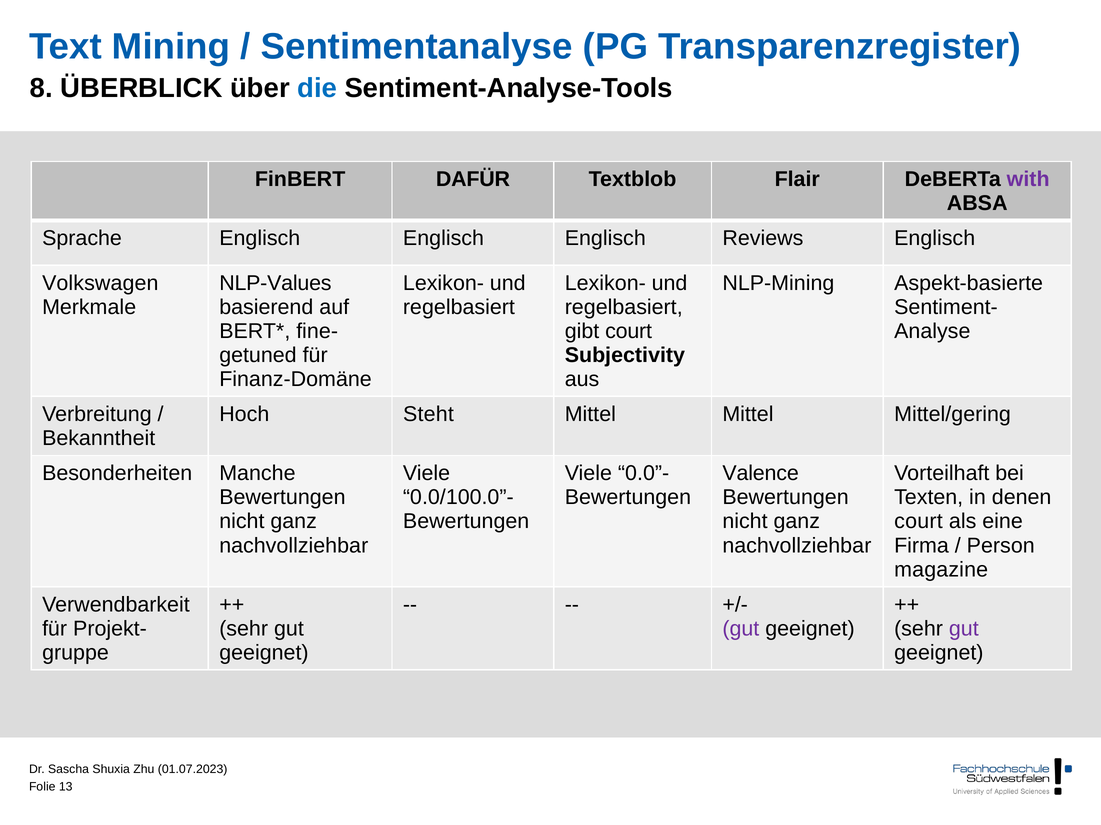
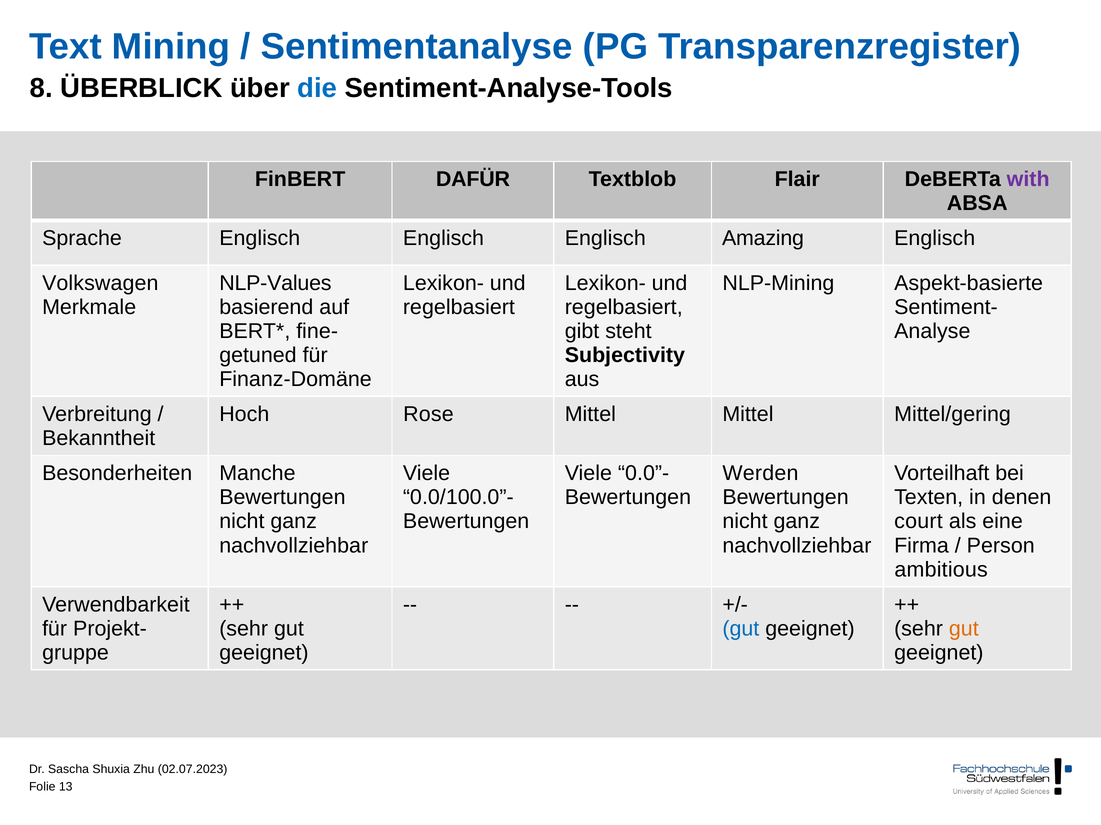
Reviews: Reviews -> Amazing
gibt court: court -> steht
Steht: Steht -> Rose
Valence: Valence -> Werden
magazine: magazine -> ambitious
gut at (741, 629) colour: purple -> blue
gut at (964, 629) colour: purple -> orange
01.07.2023: 01.07.2023 -> 02.07.2023
